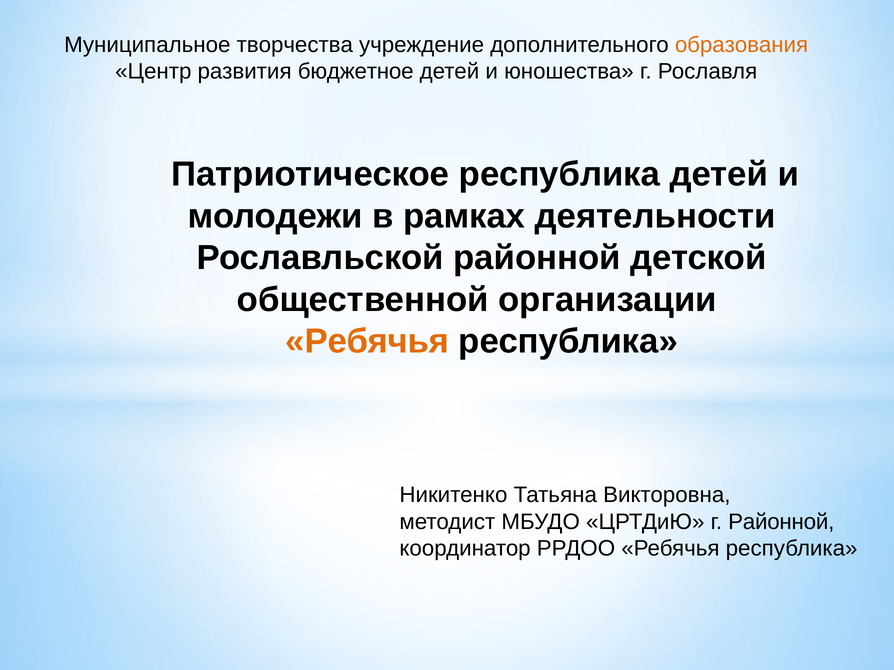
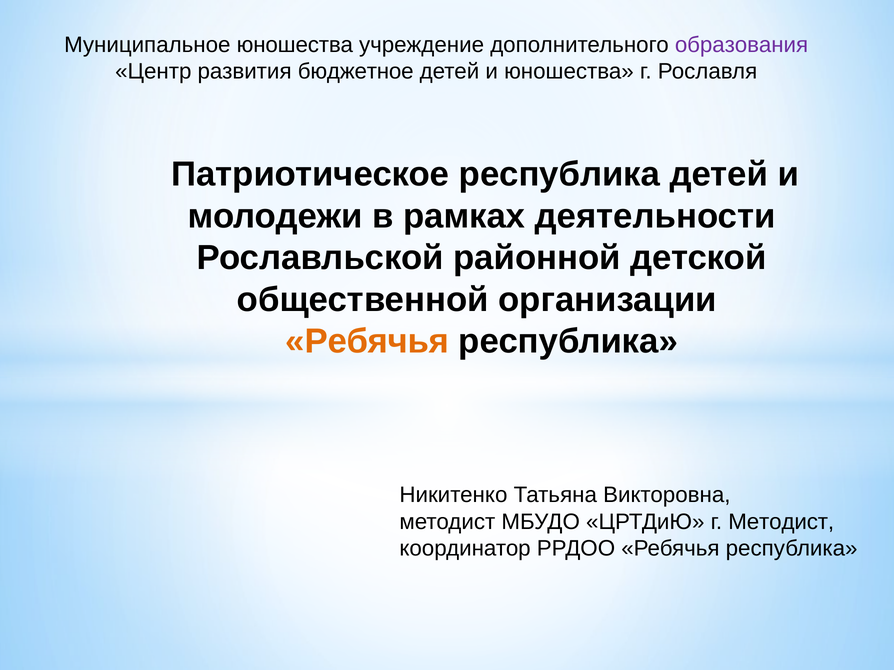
Муниципальное творчества: творчества -> юношества
образования colour: orange -> purple
г Районной: Районной -> Методист
